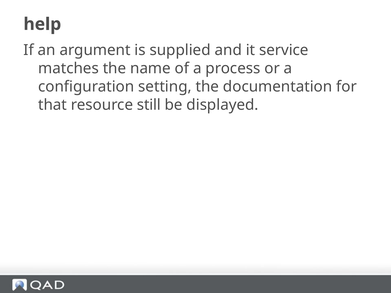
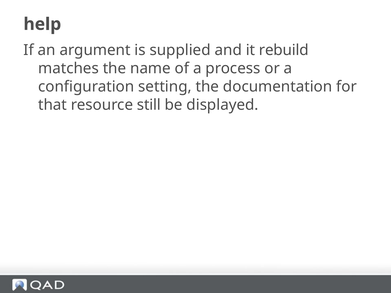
service: service -> rebuild
